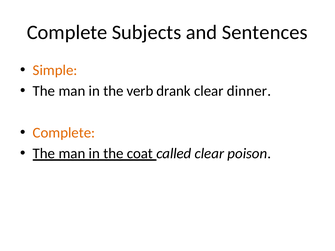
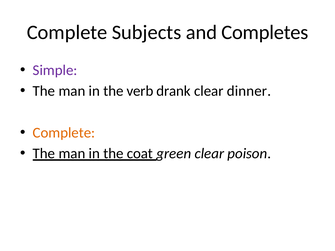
Sentences: Sentences -> Completes
Simple colour: orange -> purple
called: called -> green
